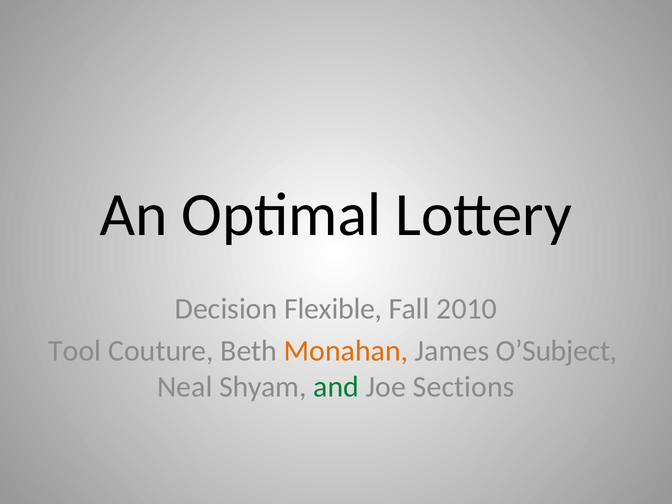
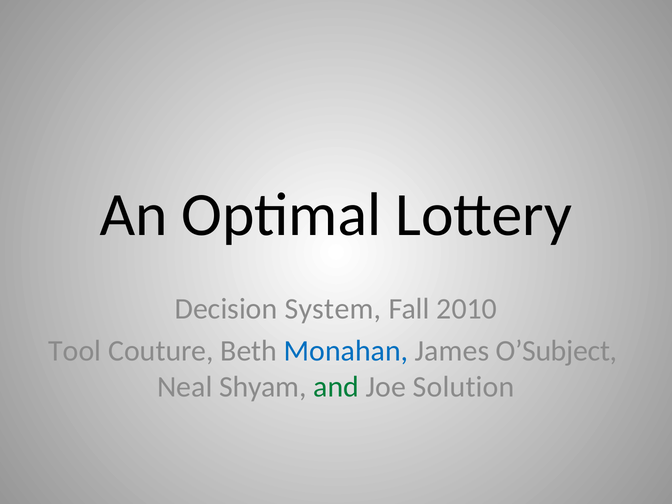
Flexible: Flexible -> System
Monahan colour: orange -> blue
Sections: Sections -> Solution
